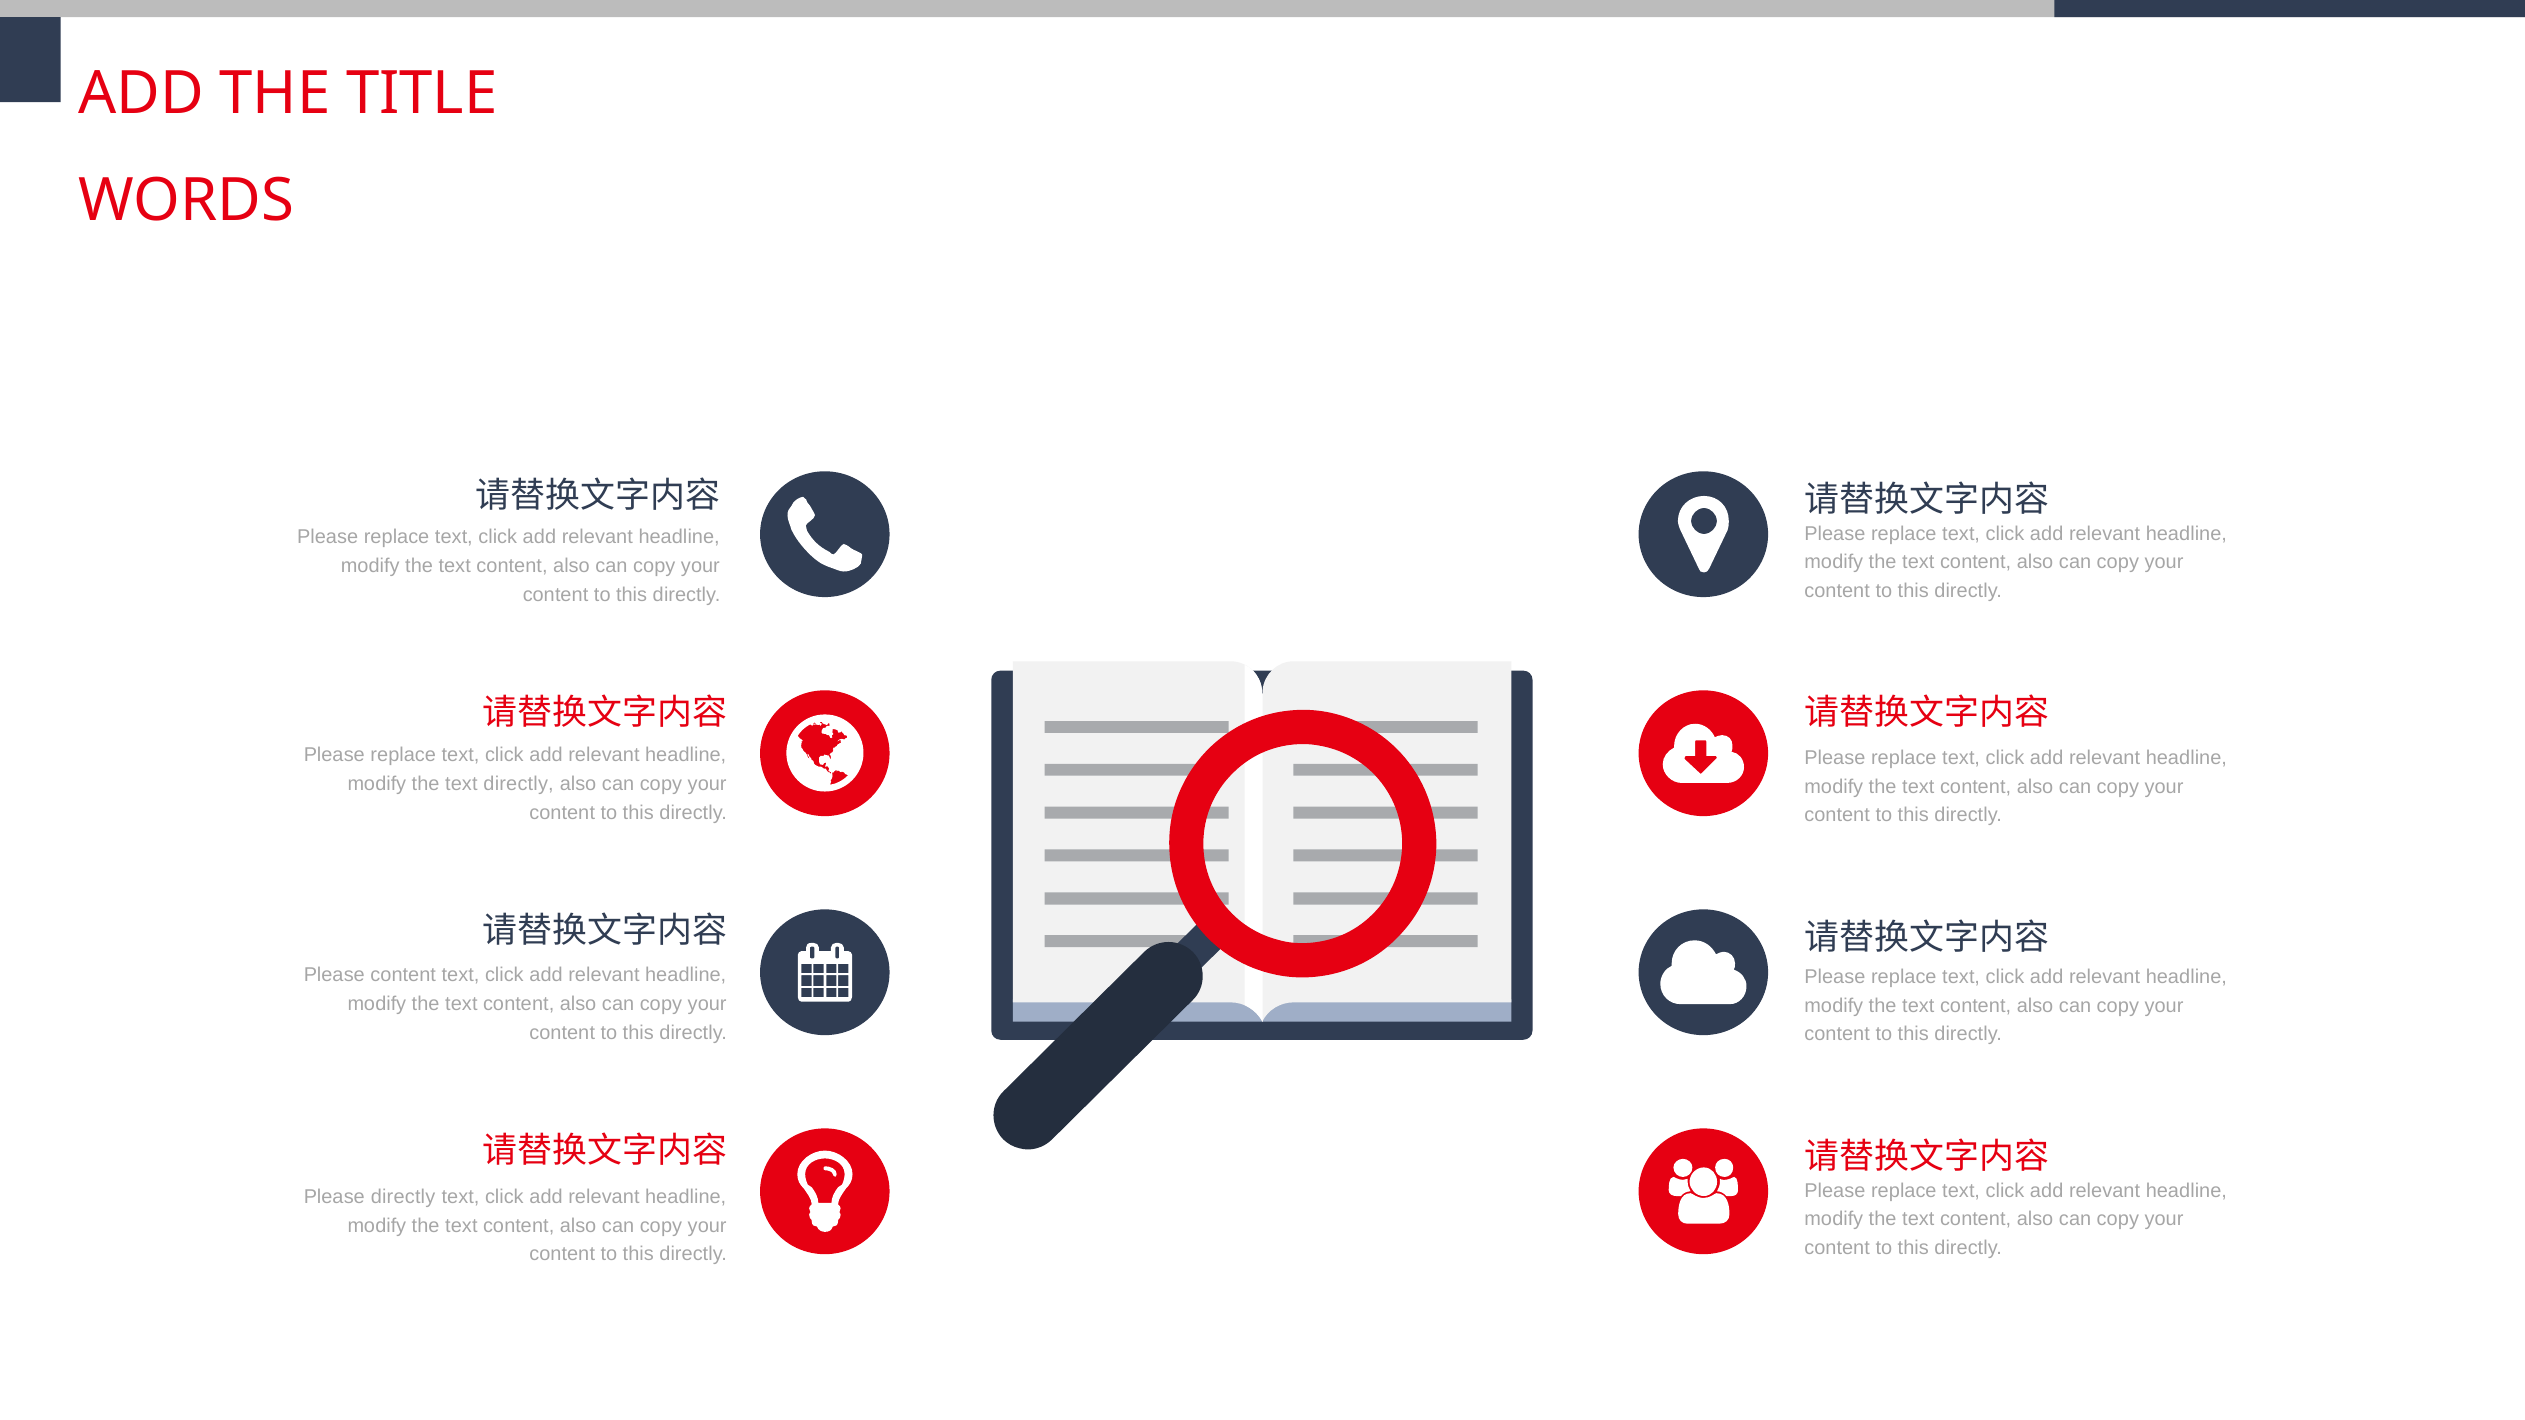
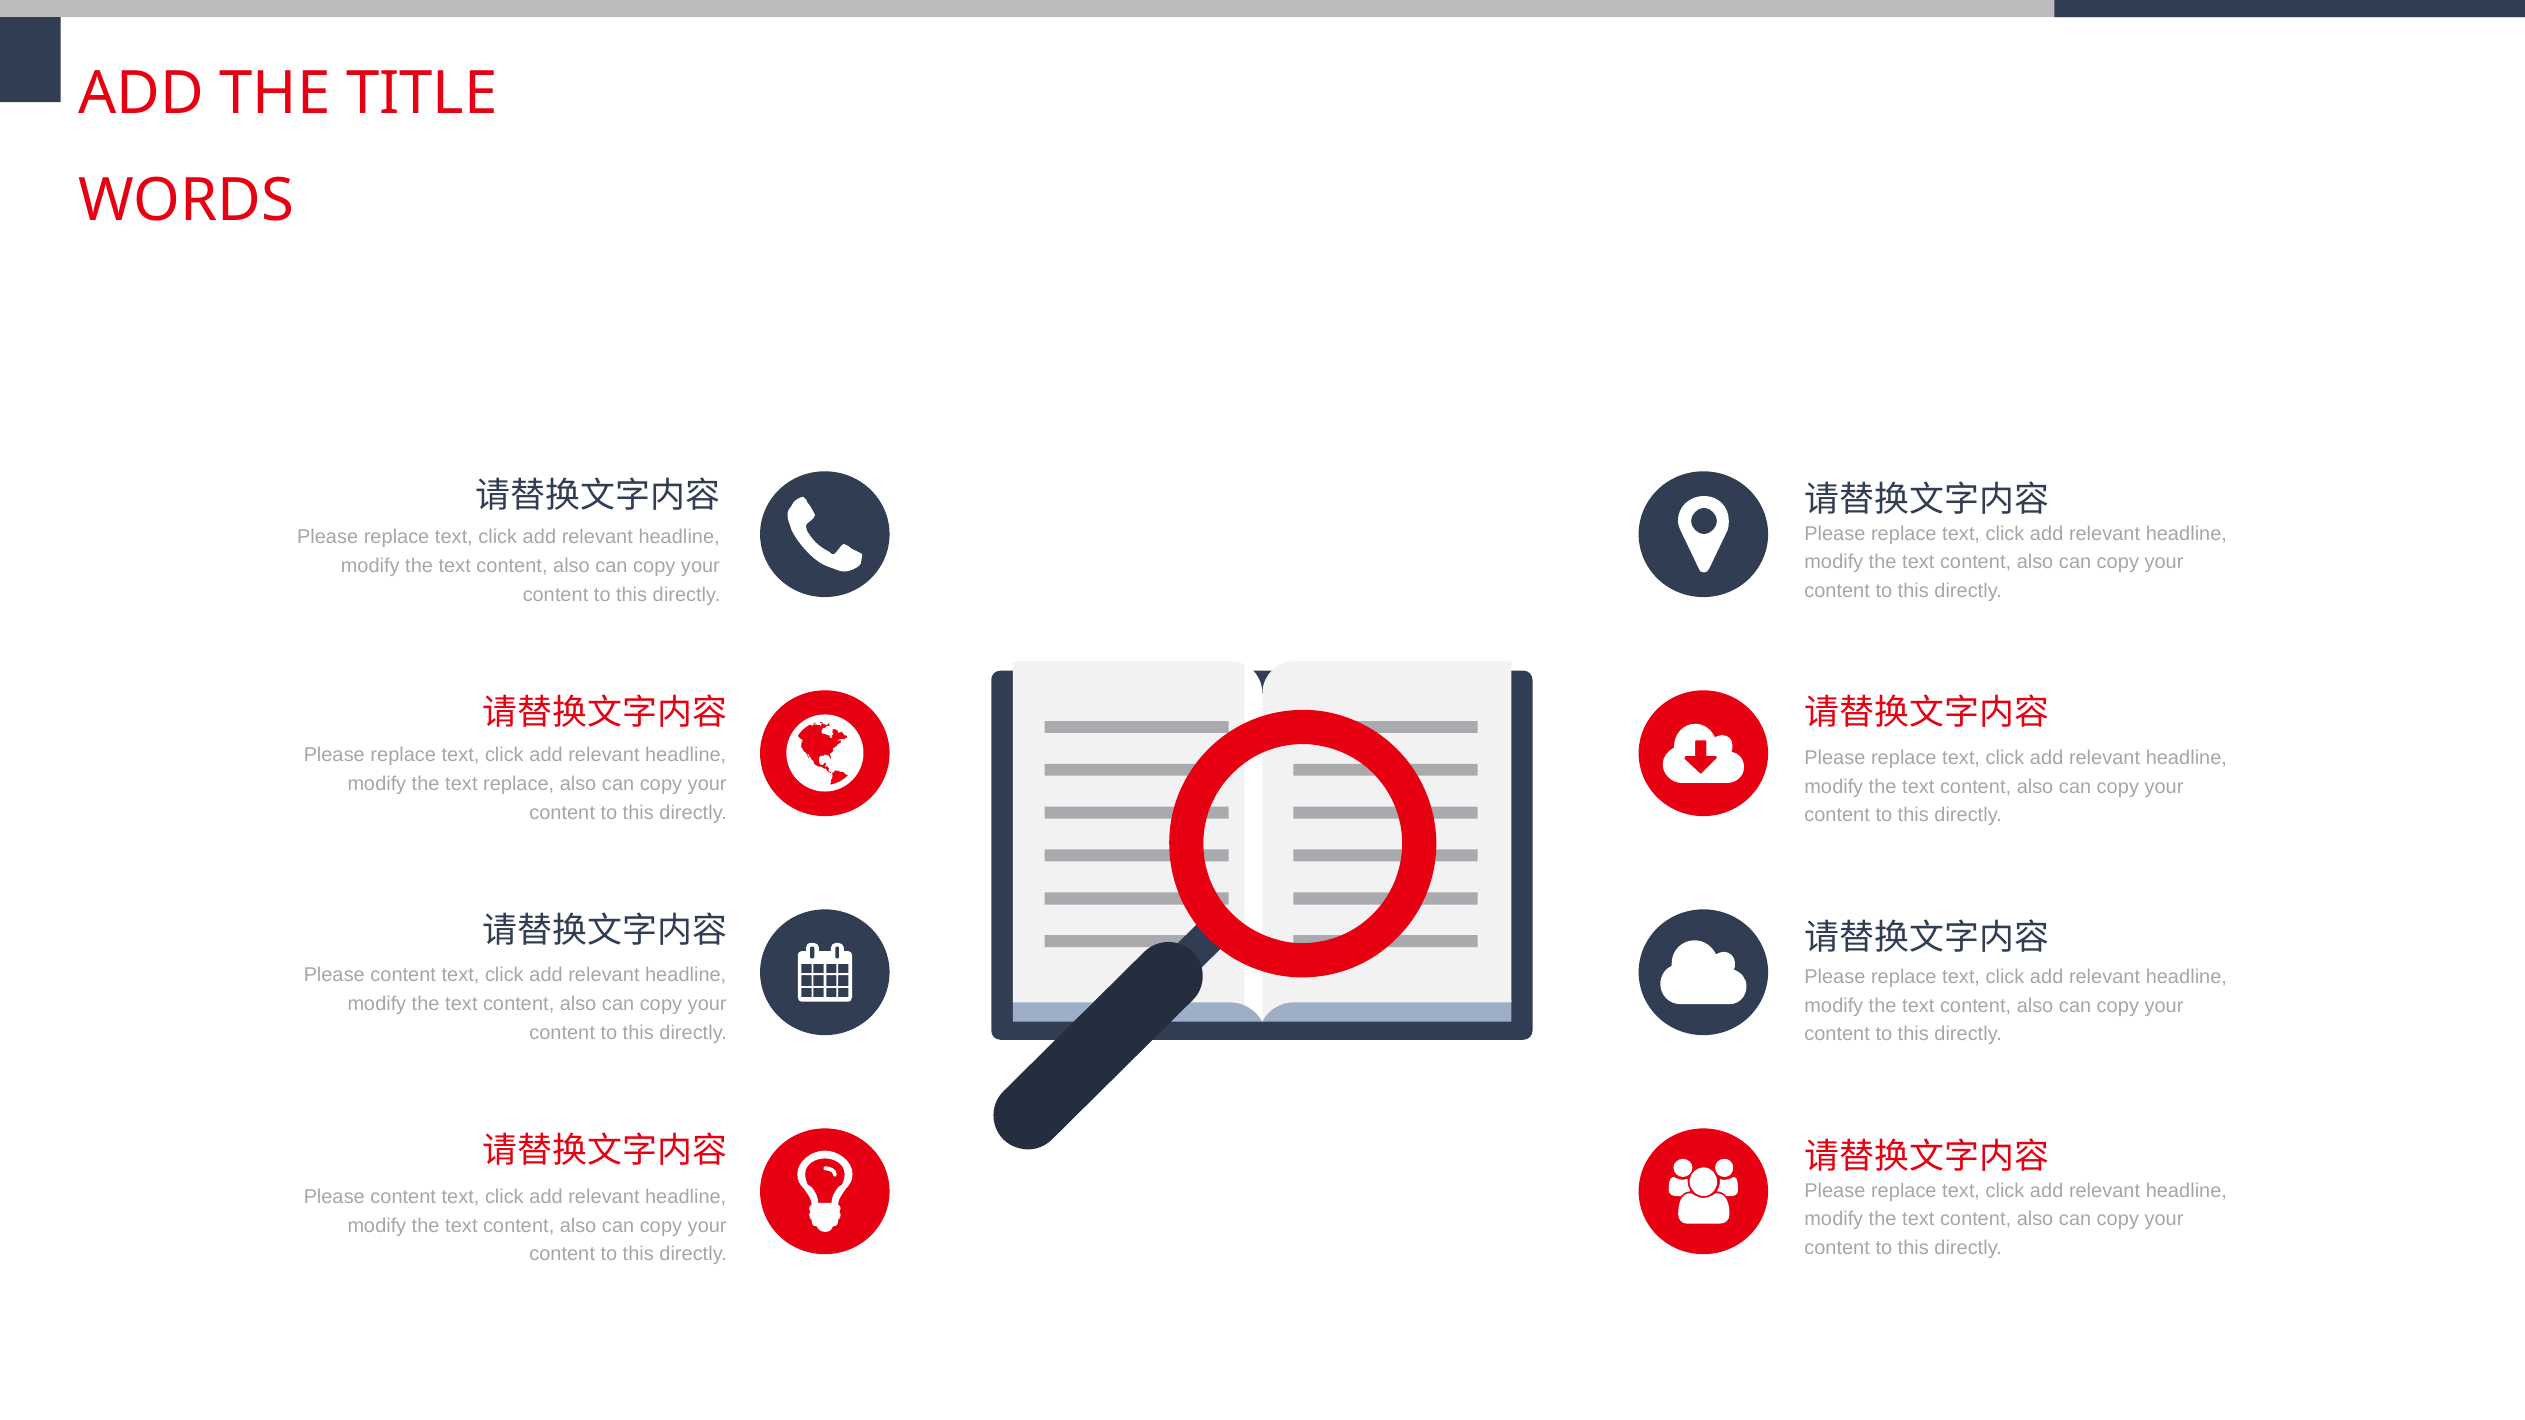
text directly: directly -> replace
directly at (403, 1197): directly -> content
